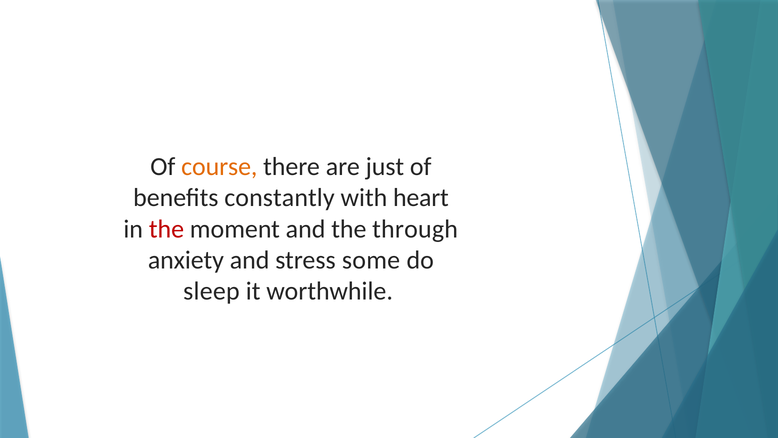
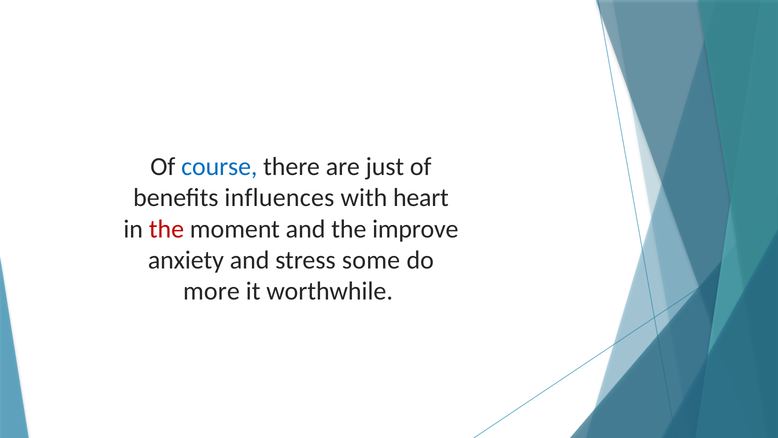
course colour: orange -> blue
constantly: constantly -> influences
through: through -> improve
sleep: sleep -> more
